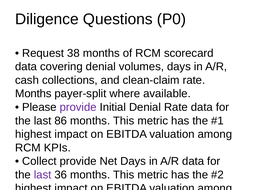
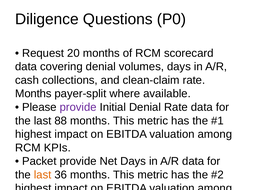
38: 38 -> 20
86: 86 -> 88
Collect at (39, 161): Collect -> Packet
last at (43, 175) colour: purple -> orange
